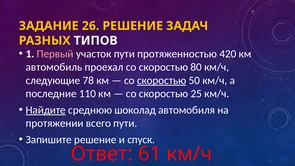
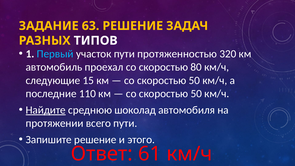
26: 26 -> 63
Первый colour: pink -> light blue
420: 420 -> 320
78: 78 -> 15
скоростью at (162, 80) underline: present -> none
25 at (196, 94): 25 -> 50
спуск: спуск -> этого
